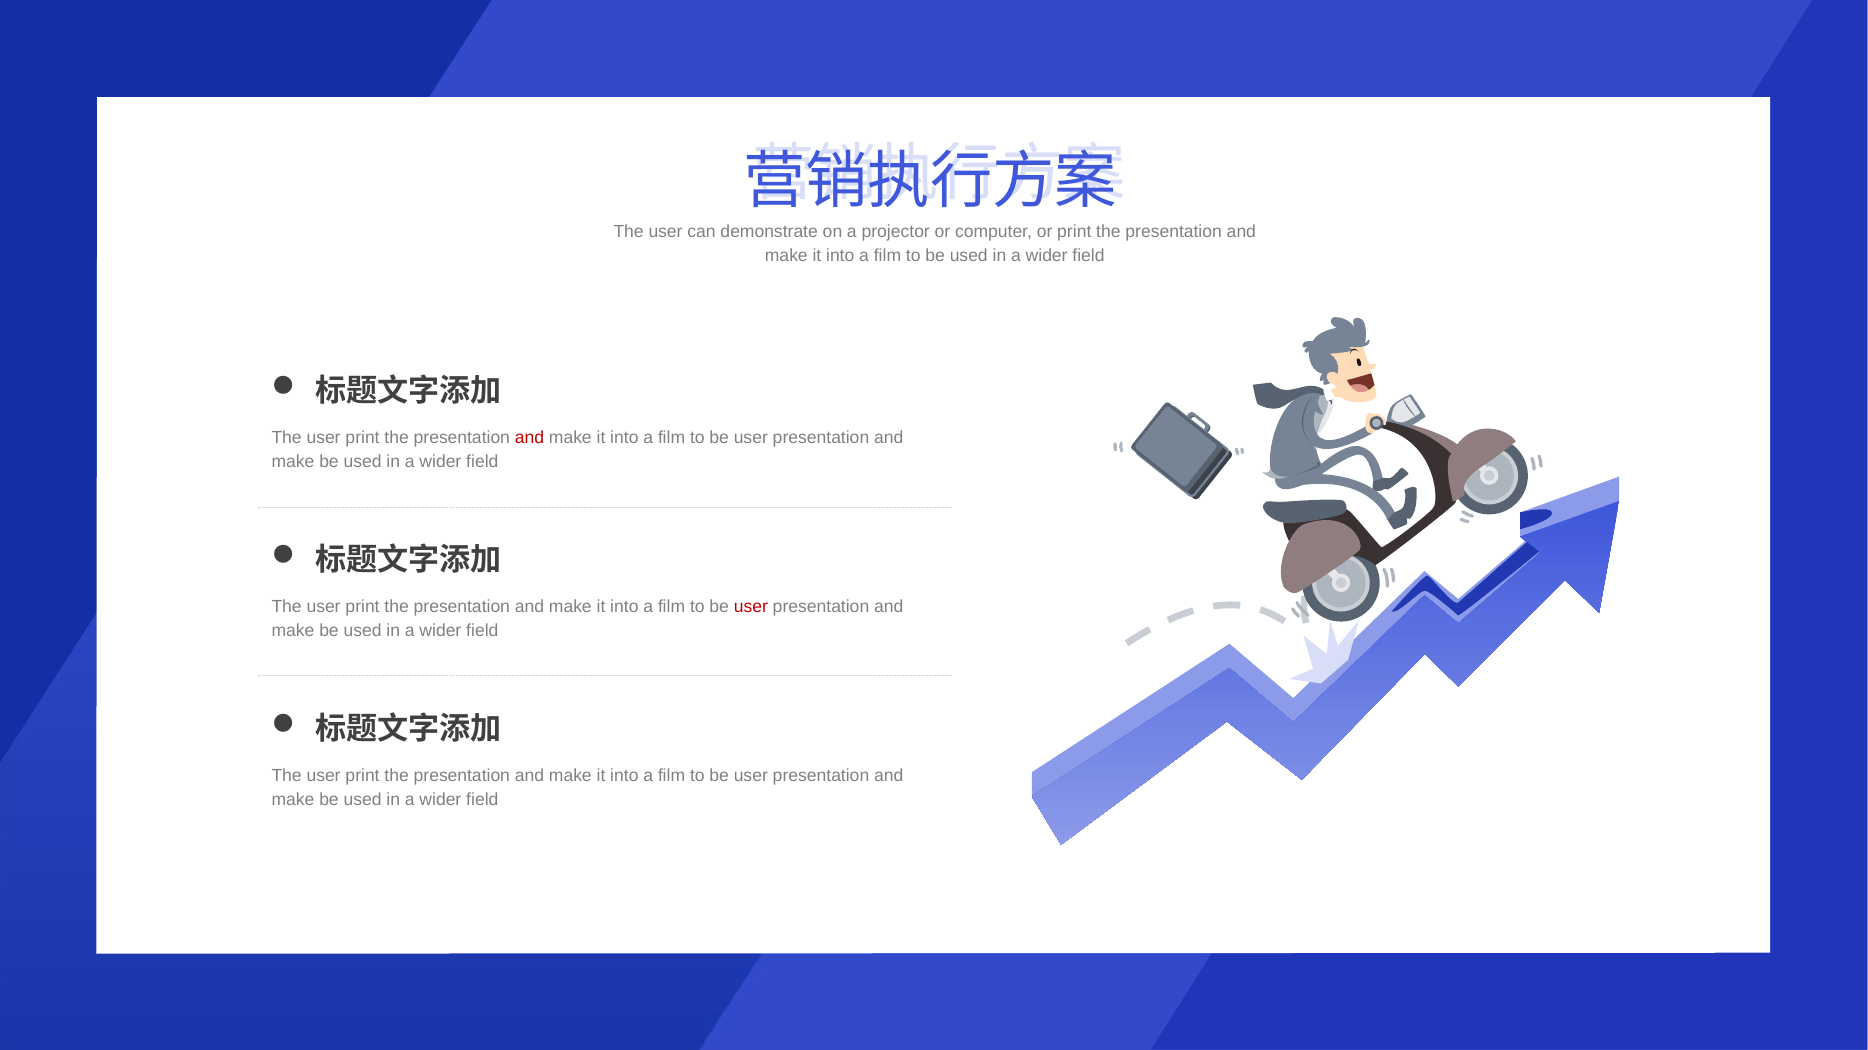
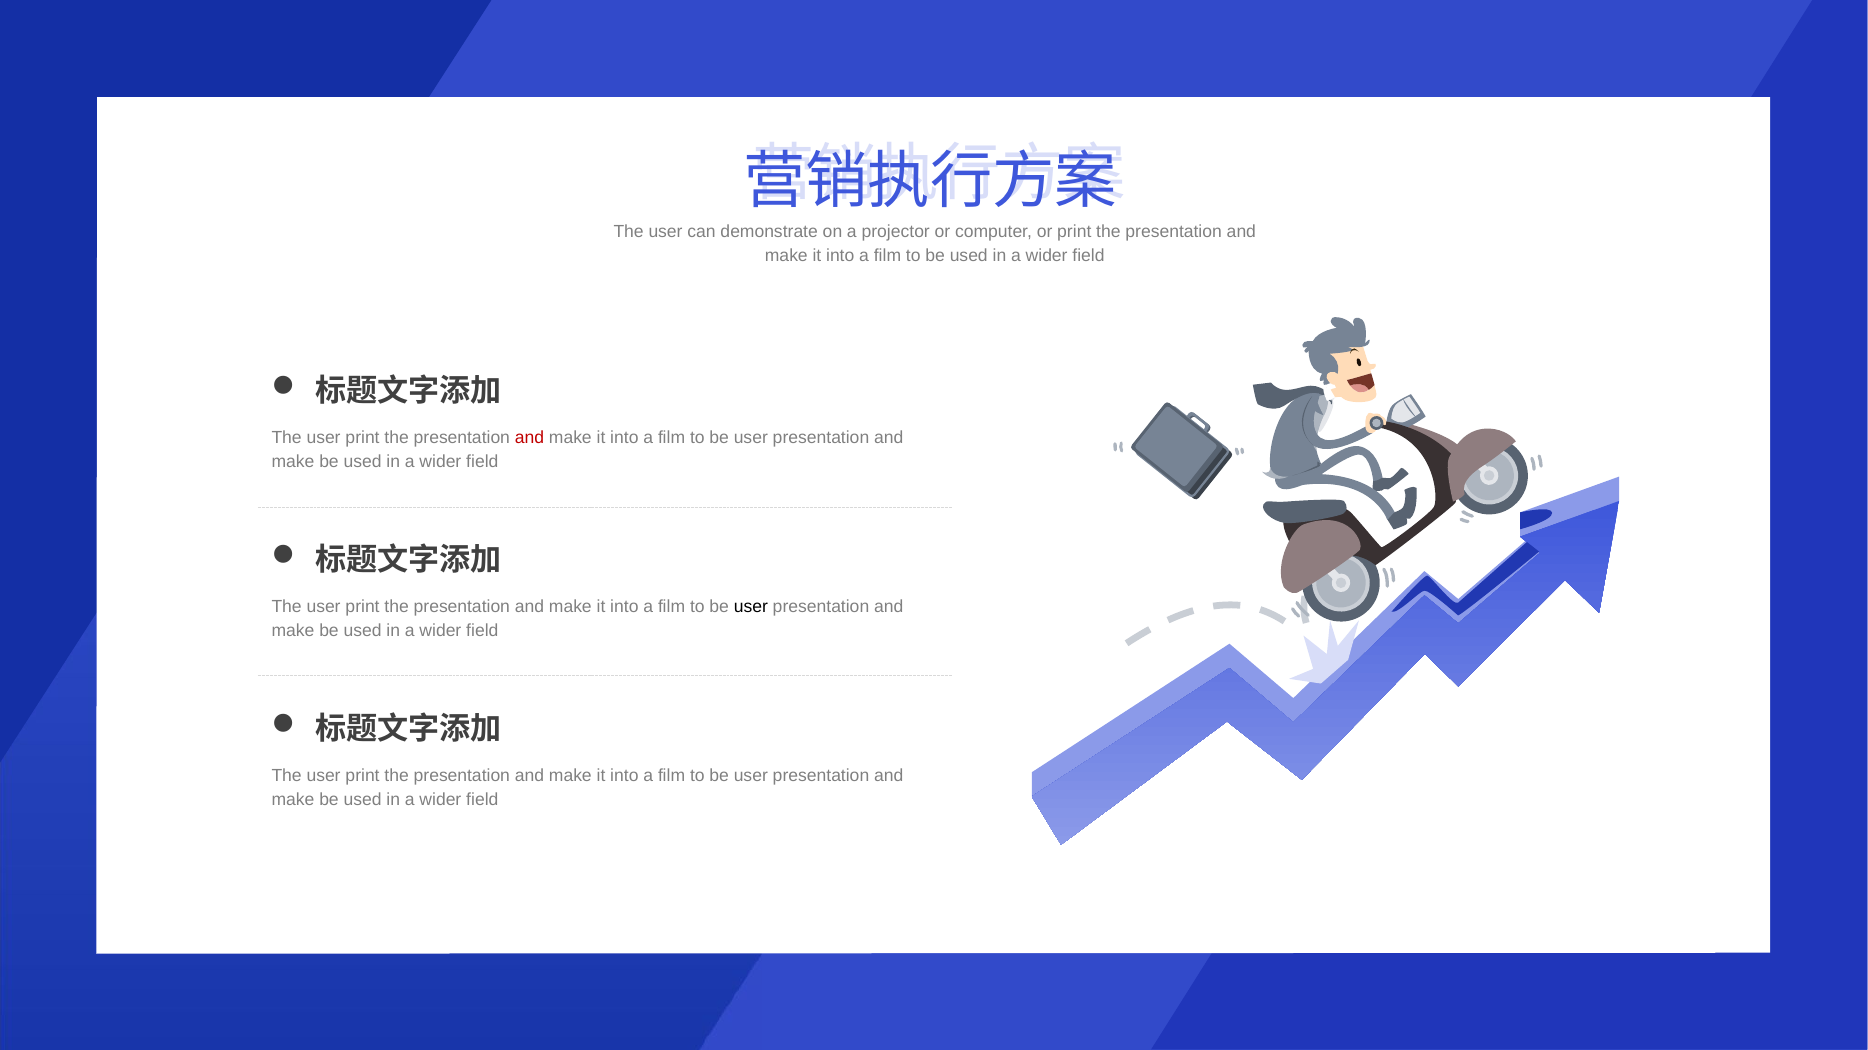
user at (751, 607) colour: red -> black
